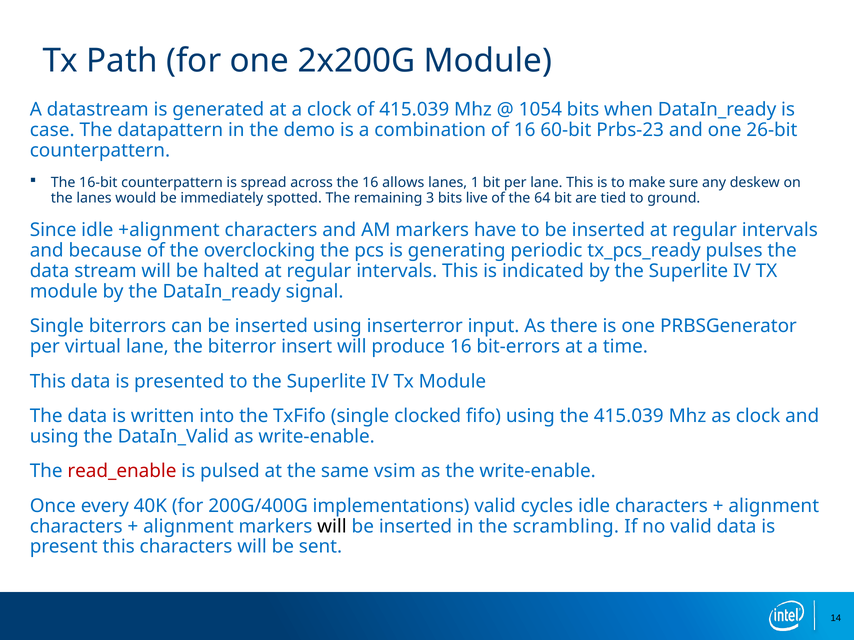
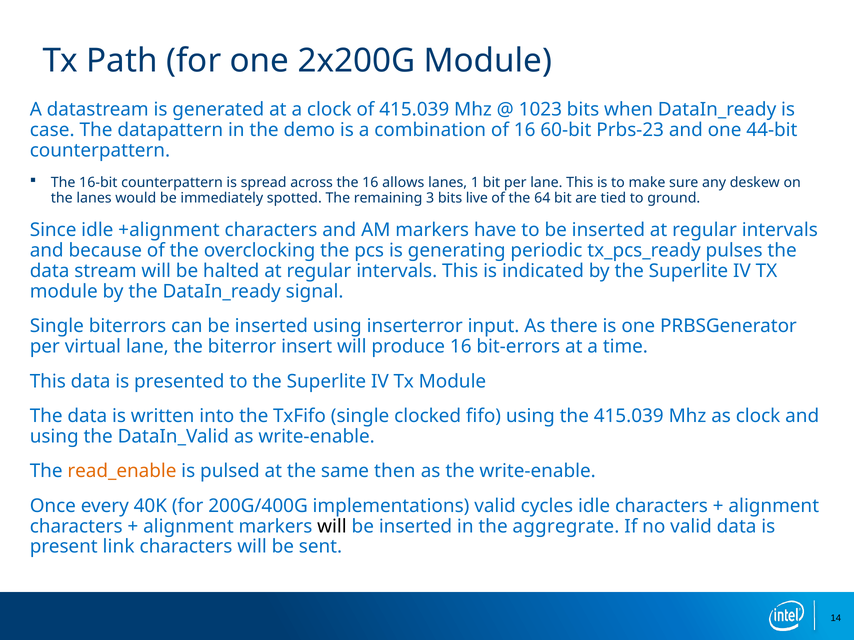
1054: 1054 -> 1023
26-bit: 26-bit -> 44-bit
read_enable colour: red -> orange
vsim: vsim -> then
scrambling: scrambling -> aggregrate
present this: this -> link
